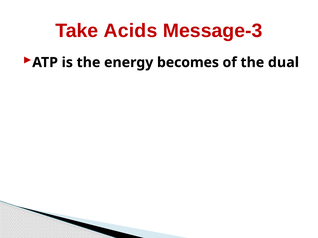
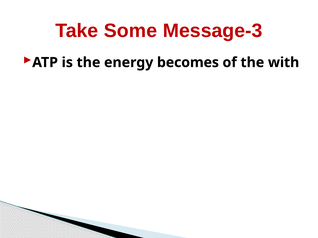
Acids: Acids -> Some
dual: dual -> with
